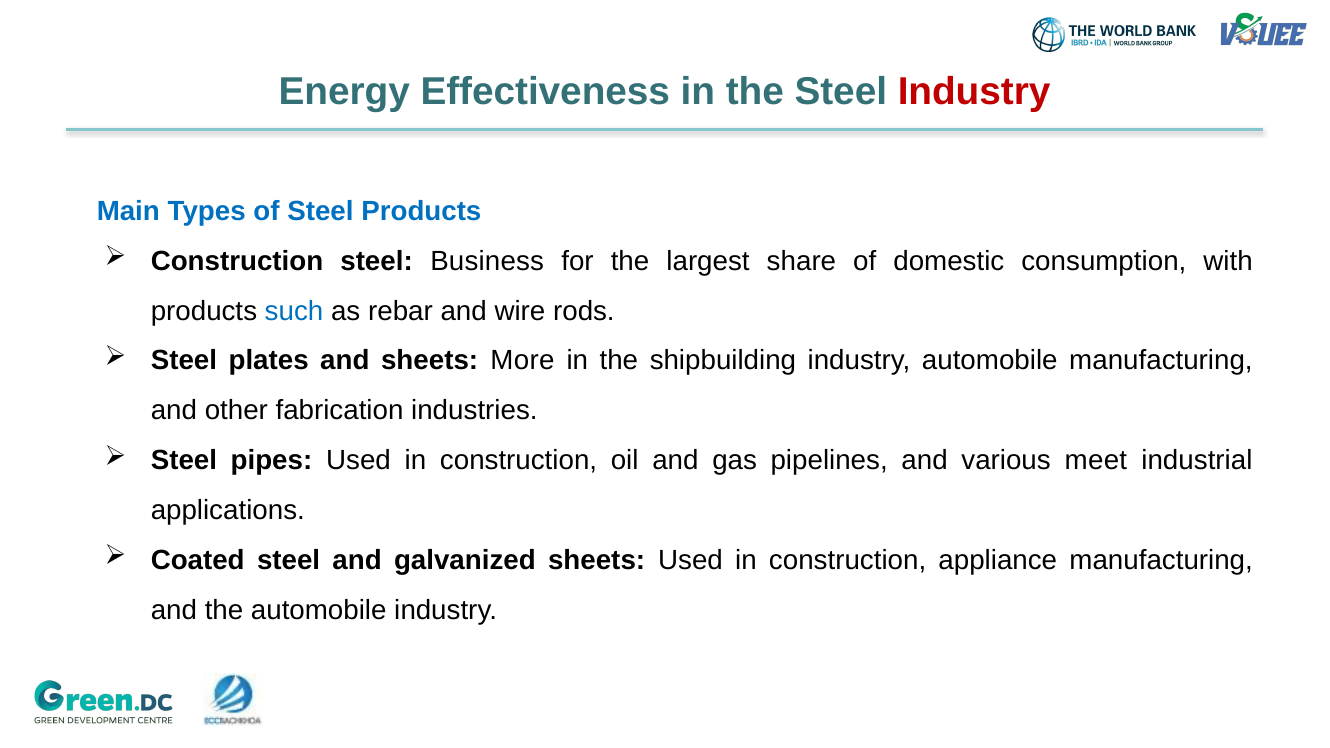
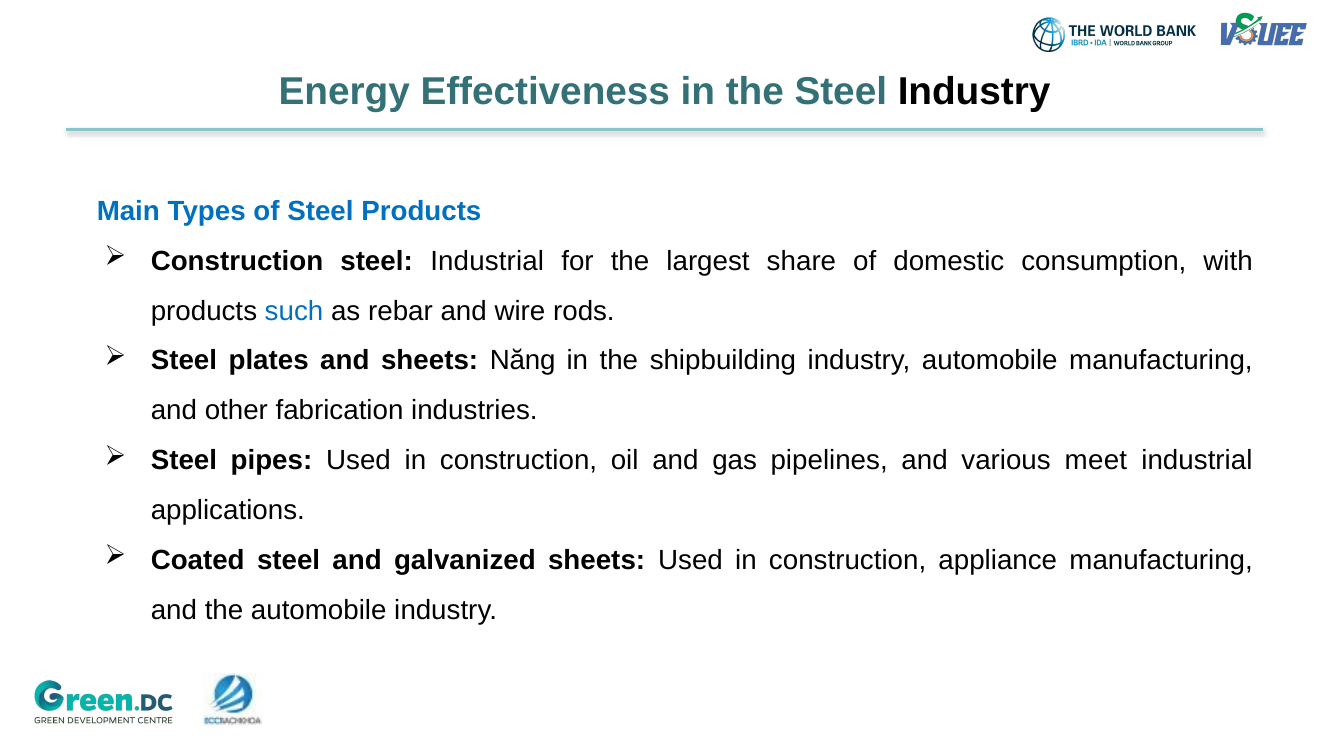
Industry at (974, 92) colour: red -> black
steel Business: Business -> Industrial
More: More -> Năng
